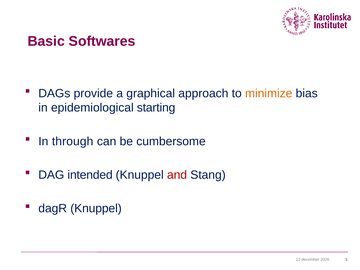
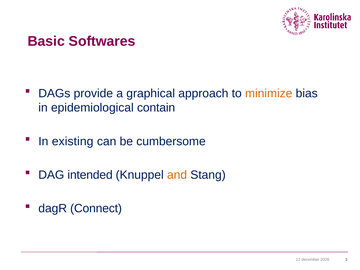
starting: starting -> contain
through: through -> existing
and colour: red -> orange
dagR Knuppel: Knuppel -> Connect
